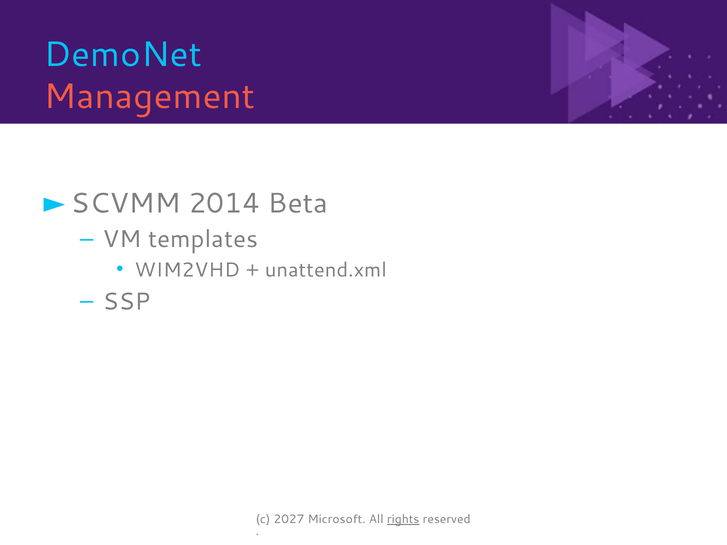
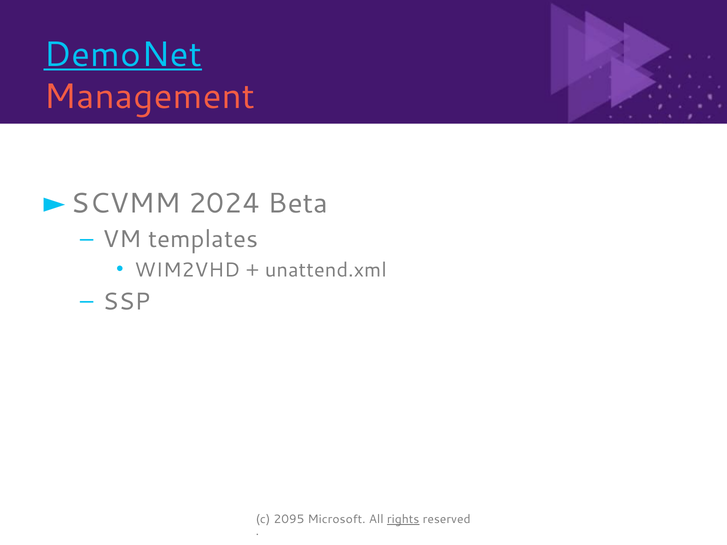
DemoNet underline: none -> present
2014: 2014 -> 2024
2027: 2027 -> 2095
